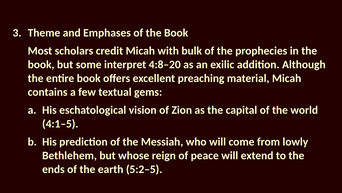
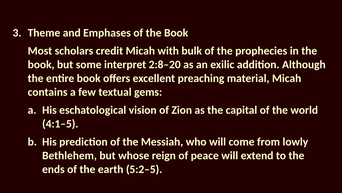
4:8–20: 4:8–20 -> 2:8–20
